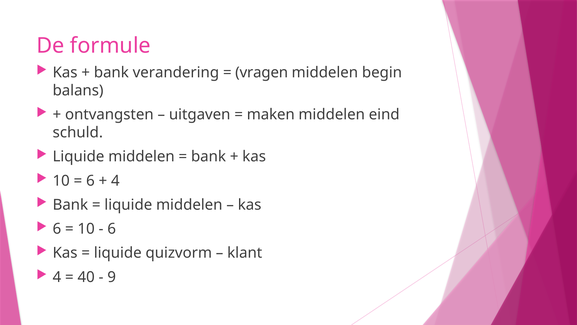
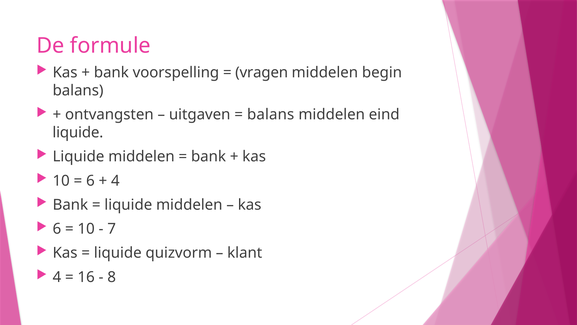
verandering: verandering -> voorspelling
maken at (271, 114): maken -> balans
schuld at (78, 132): schuld -> liquide
6 at (112, 229): 6 -> 7
40: 40 -> 16
9: 9 -> 8
